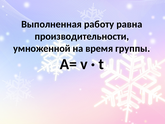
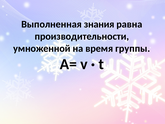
работу: работу -> знания
